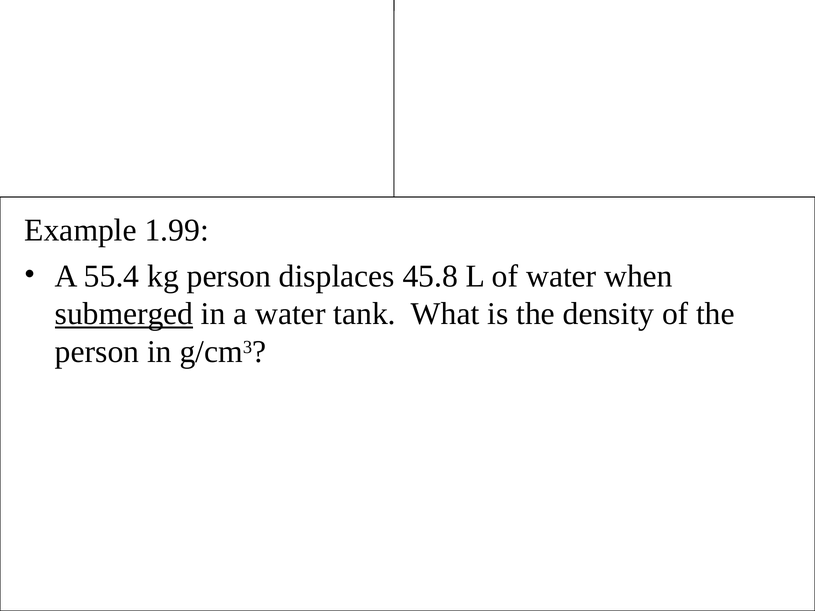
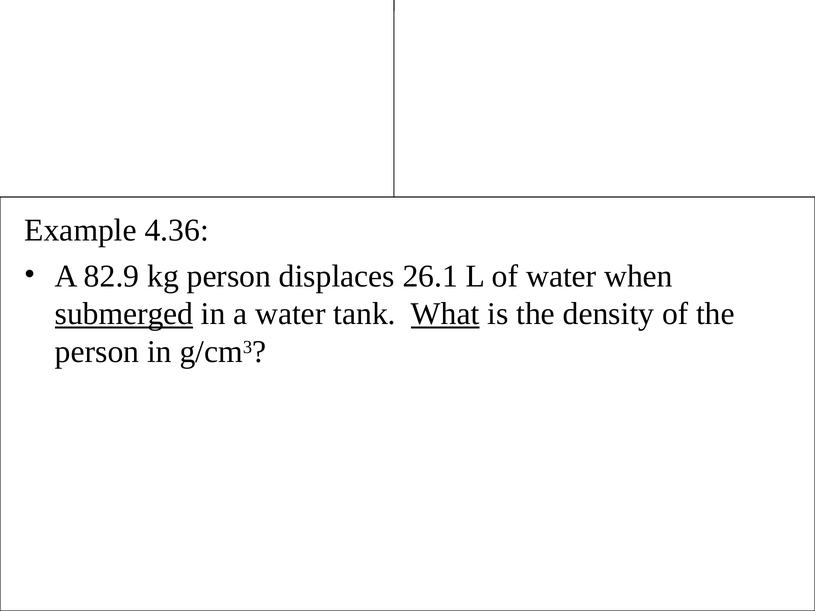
1.99: 1.99 -> 4.36
55.4: 55.4 -> 82.9
45.8: 45.8 -> 26.1
What underline: none -> present
